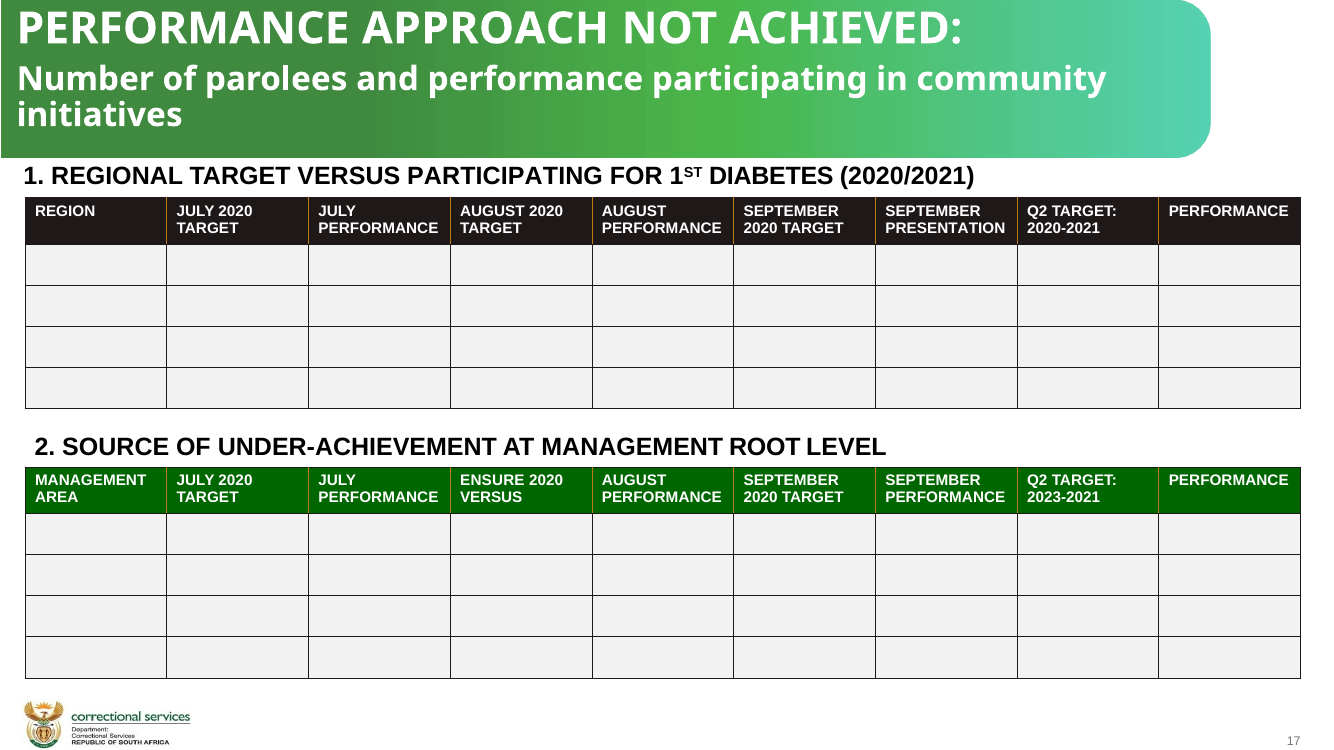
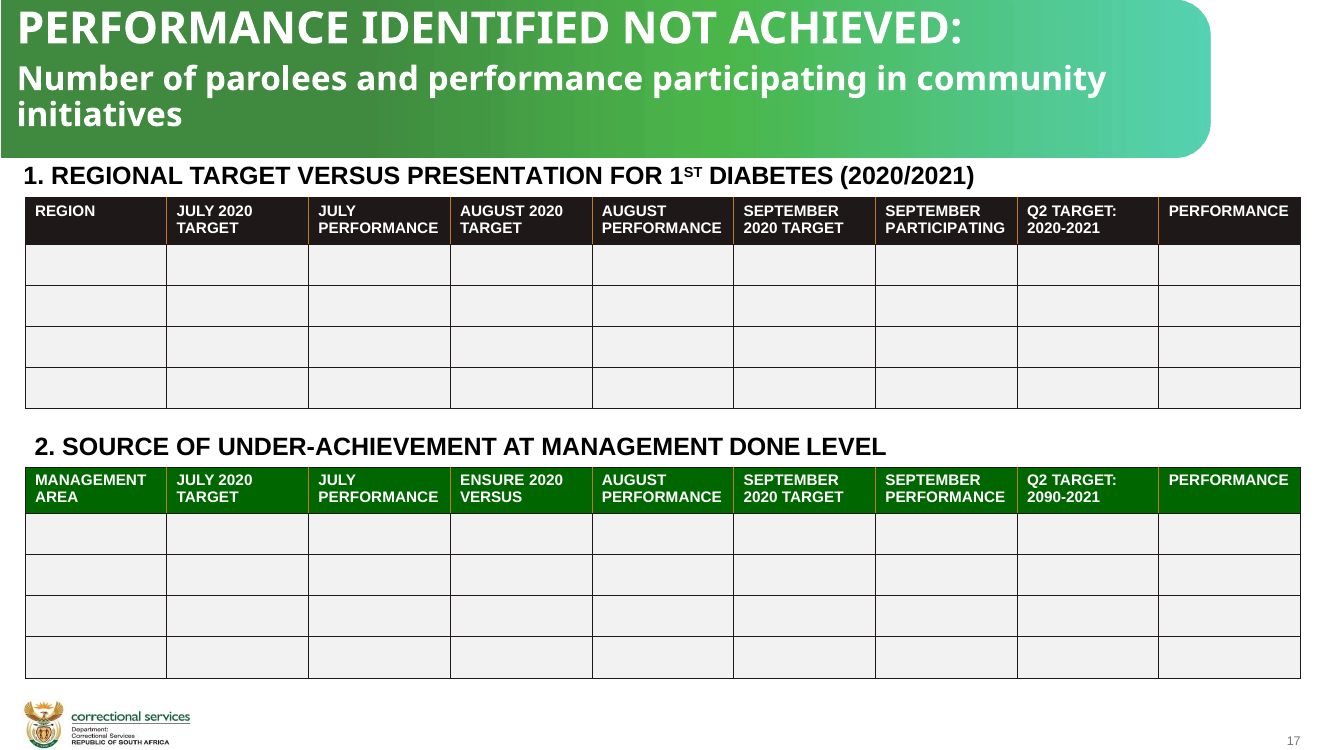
APPROACH: APPROACH -> IDENTIFIED
VERSUS PARTICIPATING: PARTICIPATING -> PRESENTATION
PRESENTATION at (945, 229): PRESENTATION -> PARTICIPATING
ROOT: ROOT -> DONE
2023-2021: 2023-2021 -> 2090-2021
